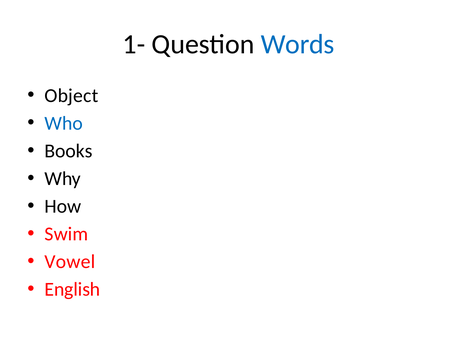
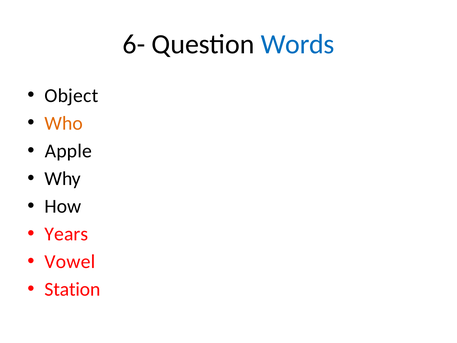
1-: 1- -> 6-
Who colour: blue -> orange
Books: Books -> Apple
Swim: Swim -> Years
English: English -> Station
